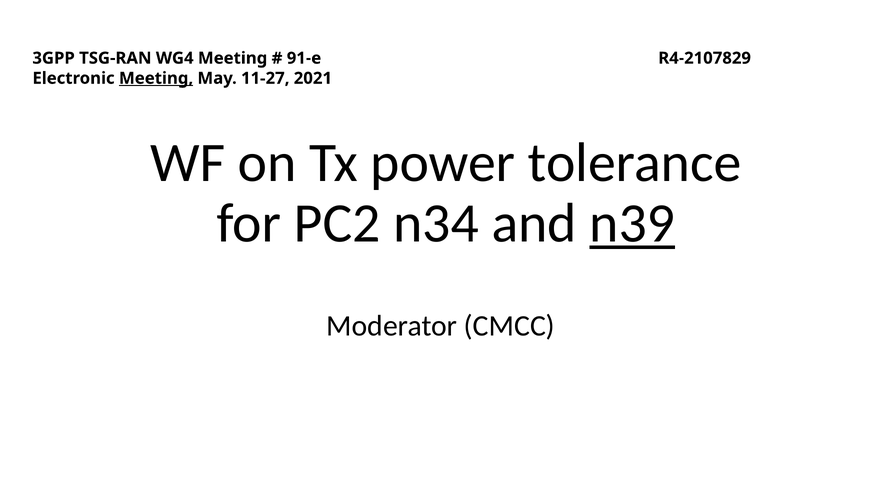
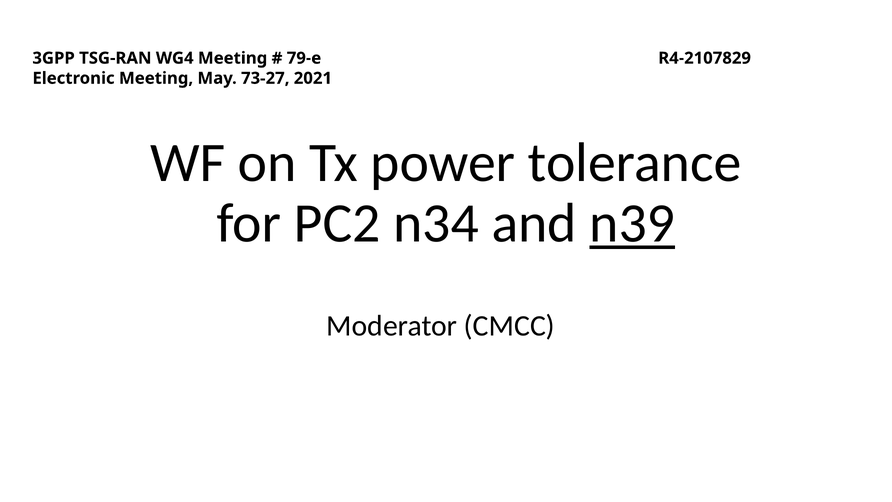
91-e: 91-e -> 79-e
Meeting at (156, 78) underline: present -> none
11-27: 11-27 -> 73-27
